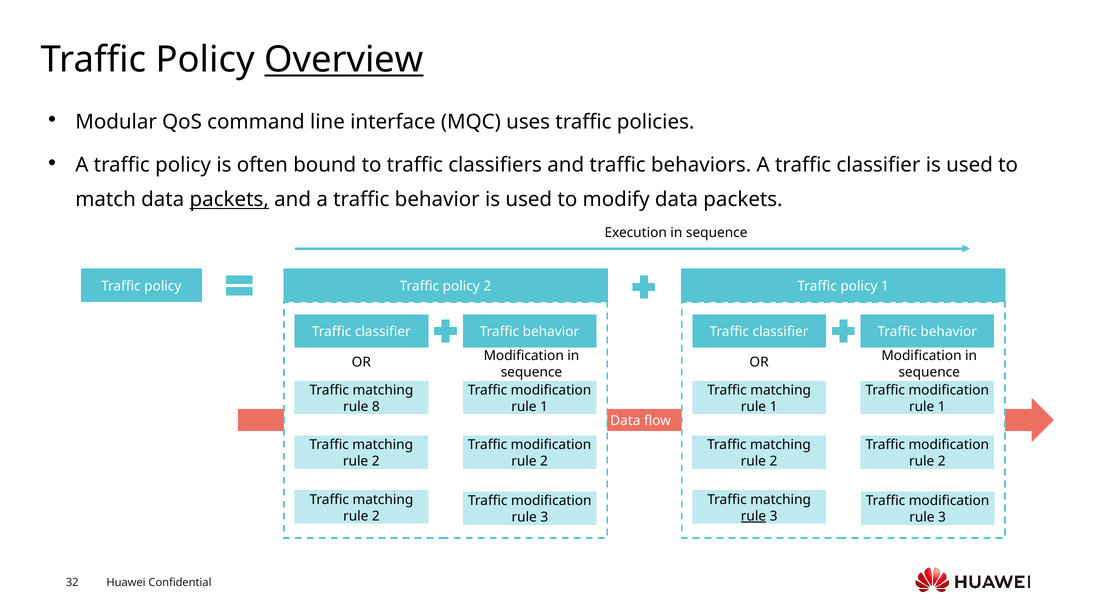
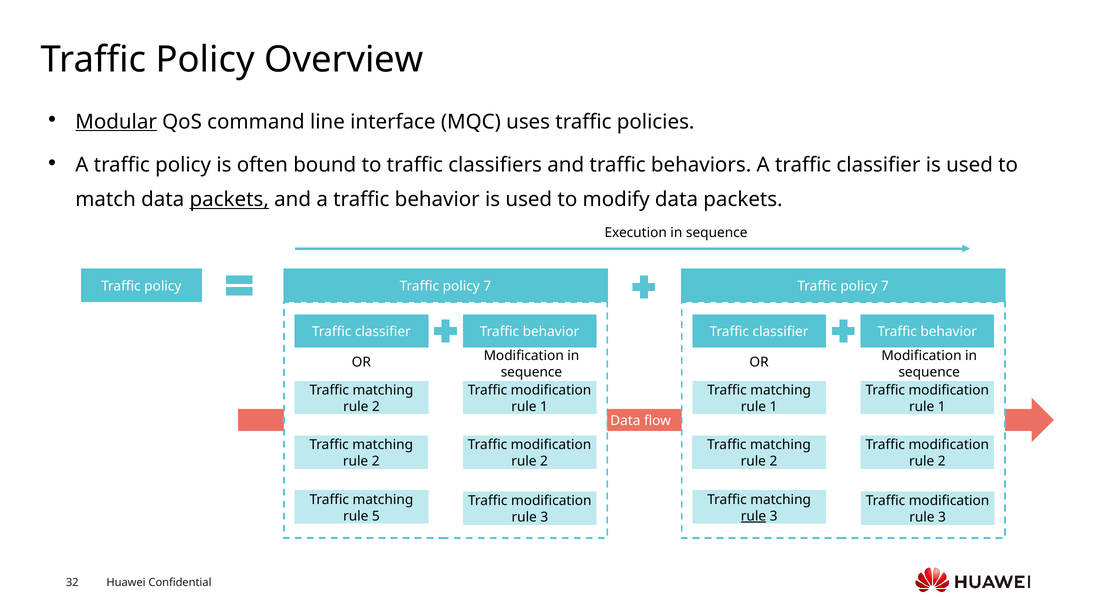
Overview underline: present -> none
Modular underline: none -> present
2 at (487, 286): 2 -> 7
1 at (885, 286): 1 -> 7
8 at (376, 407): 8 -> 2
2 at (376, 516): 2 -> 5
